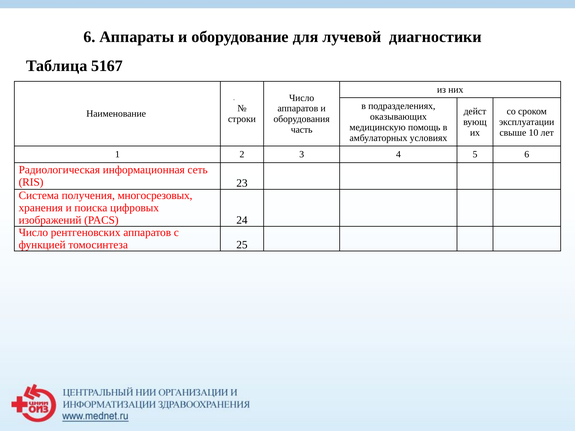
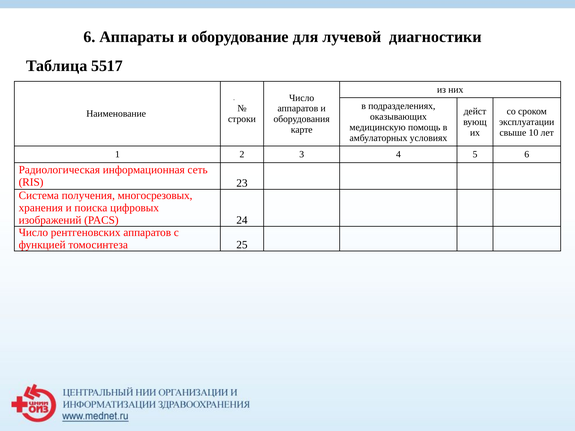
5167: 5167 -> 5517
часть: часть -> карте
